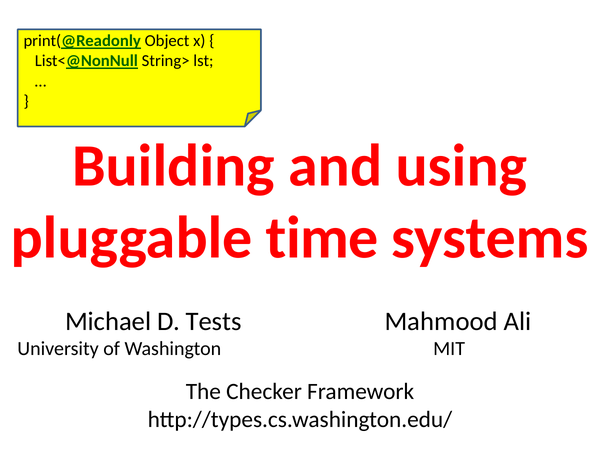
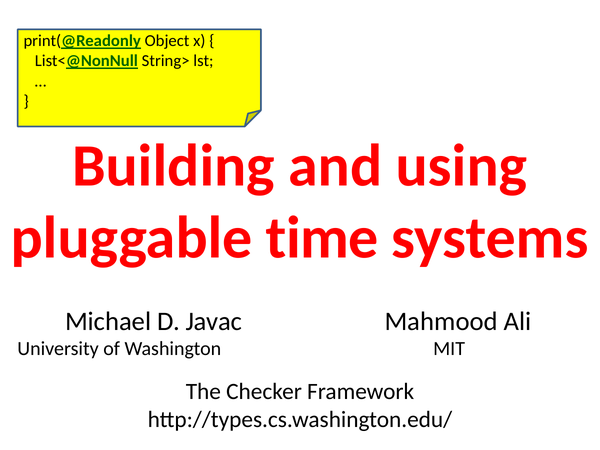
Tests: Tests -> Javac
